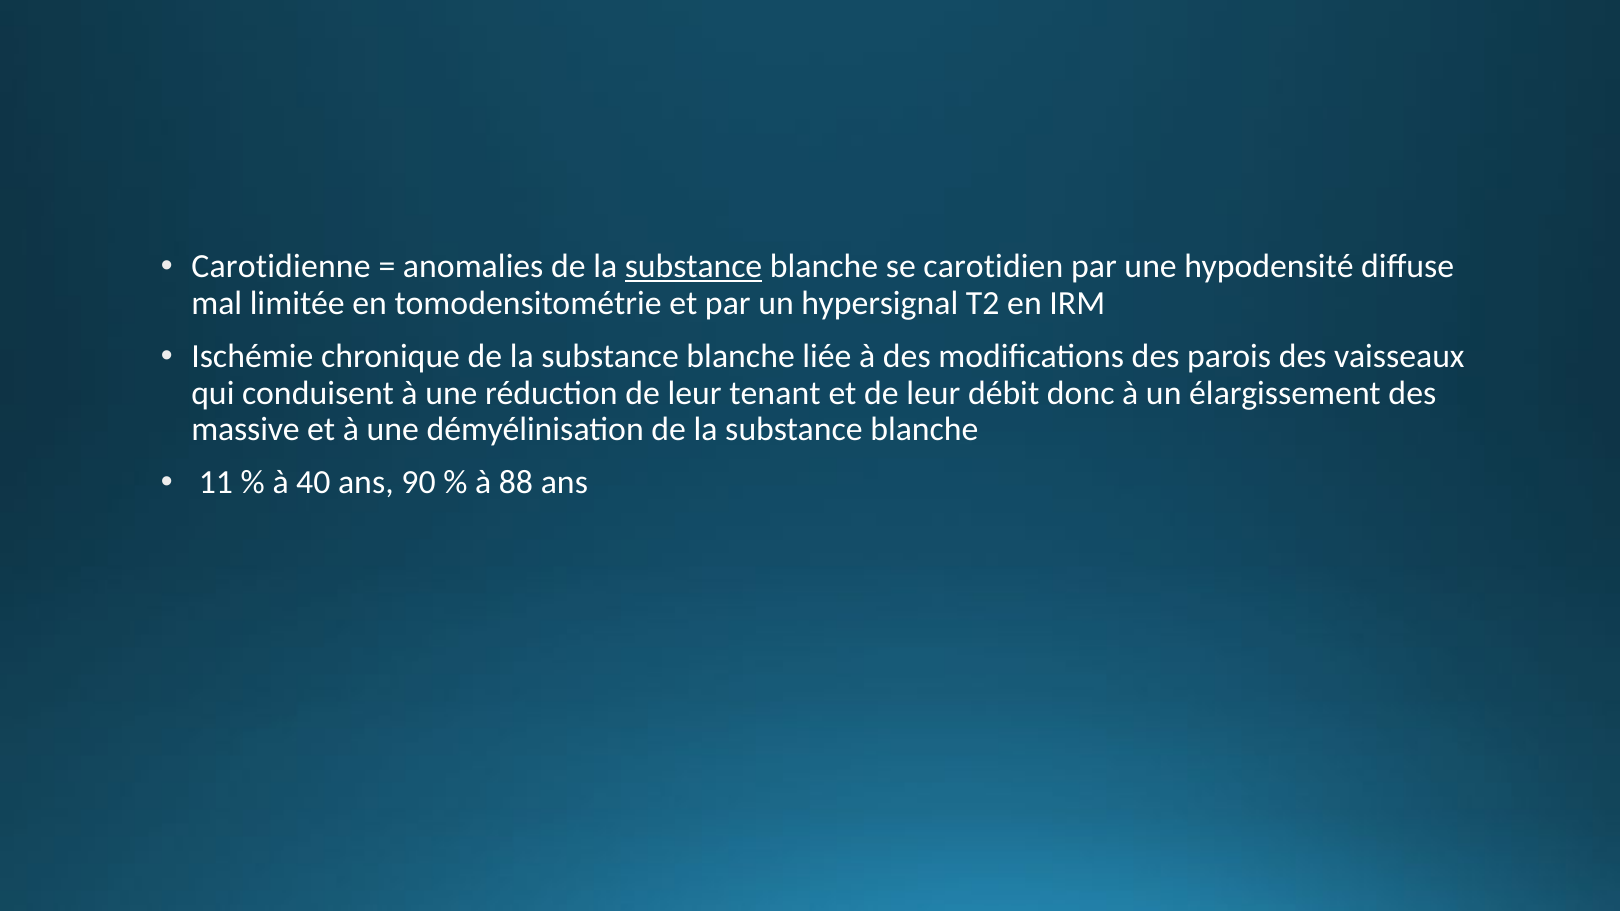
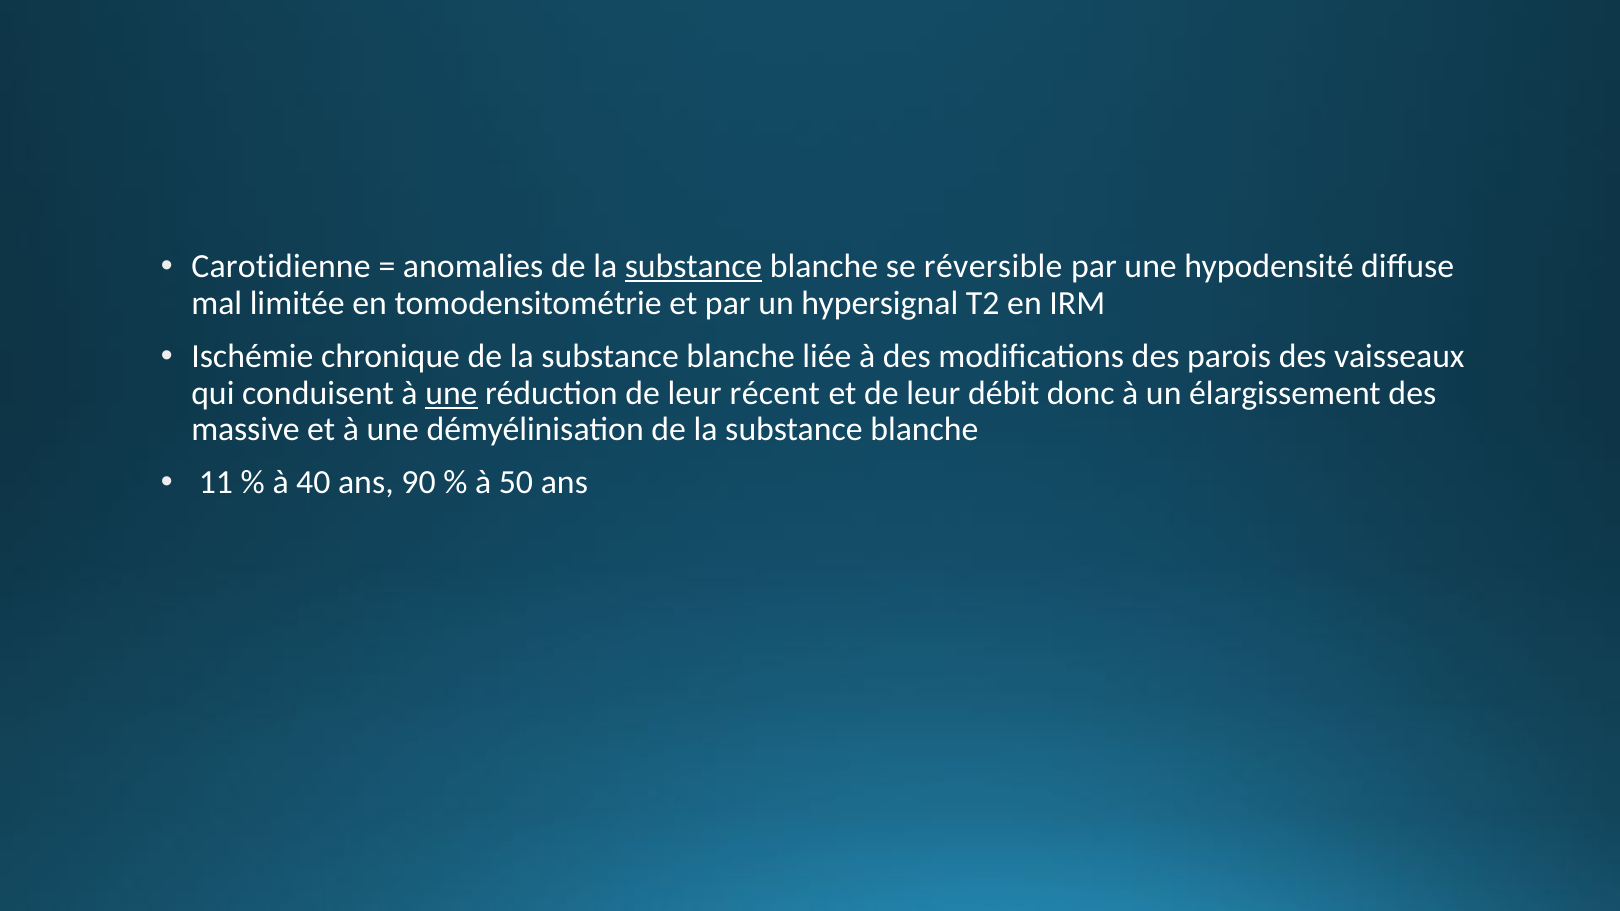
carotidien: carotidien -> réversible
une at (451, 393) underline: none -> present
tenant: tenant -> récent
88: 88 -> 50
